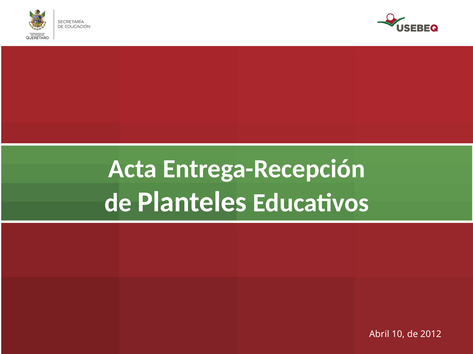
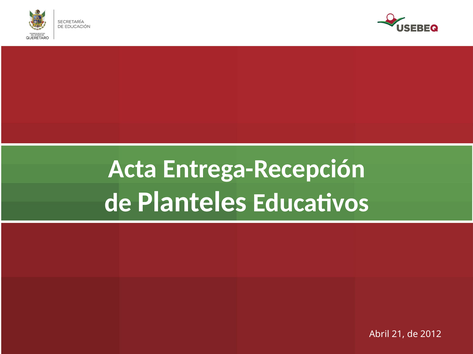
10: 10 -> 21
